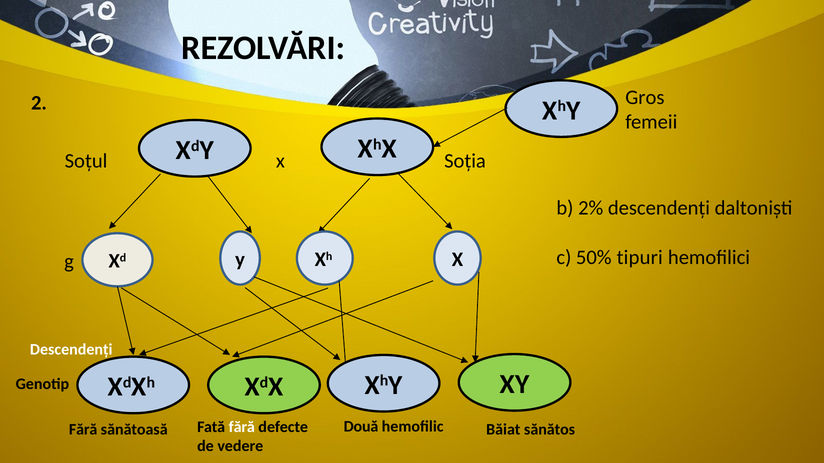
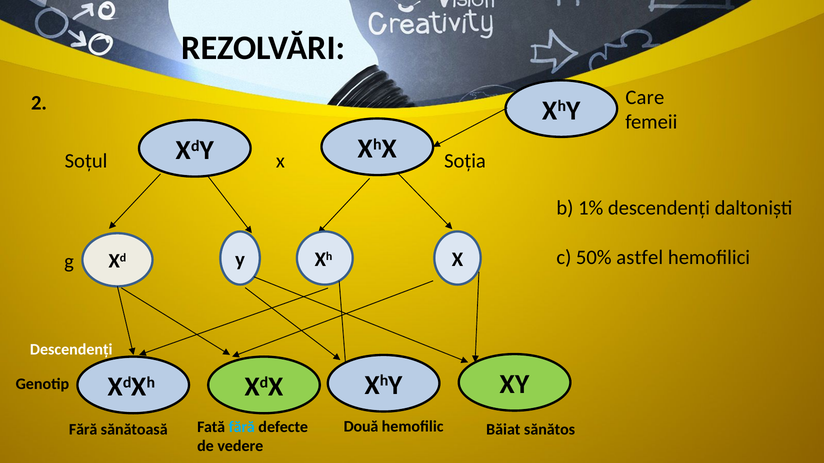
Gros: Gros -> Care
2%: 2% -> 1%
tipuri: tipuri -> astfel
fără at (242, 427) colour: white -> light blue
